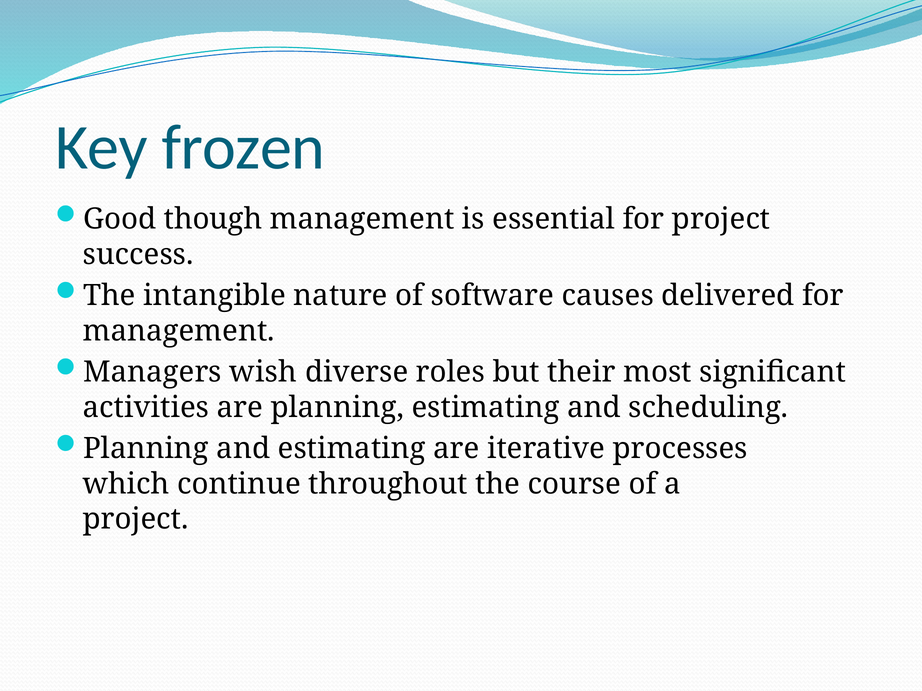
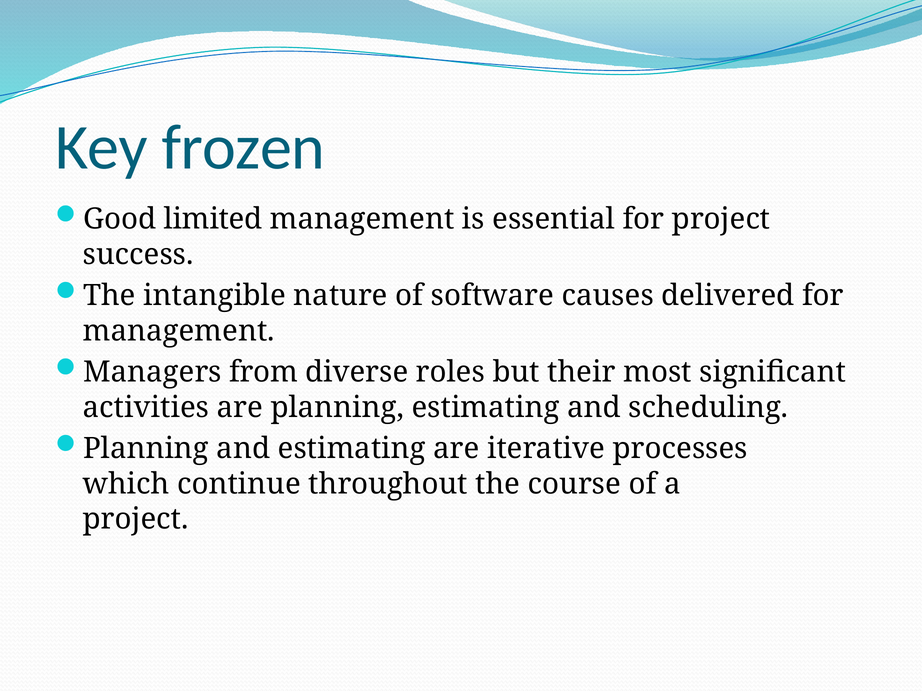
though: though -> limited
wish: wish -> from
